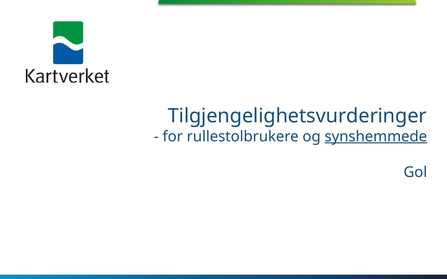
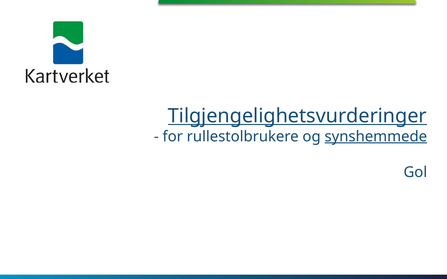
Tilgjengelighetsvurderinger underline: none -> present
